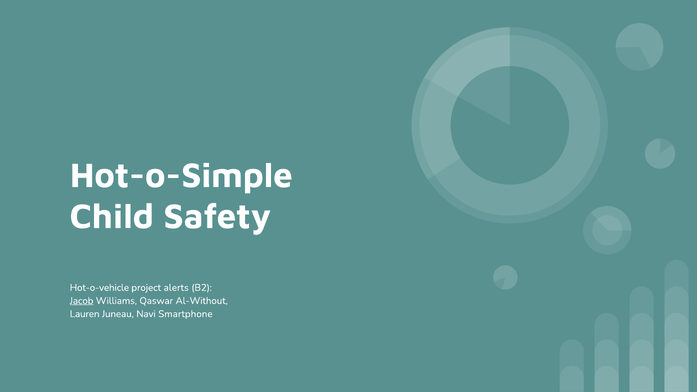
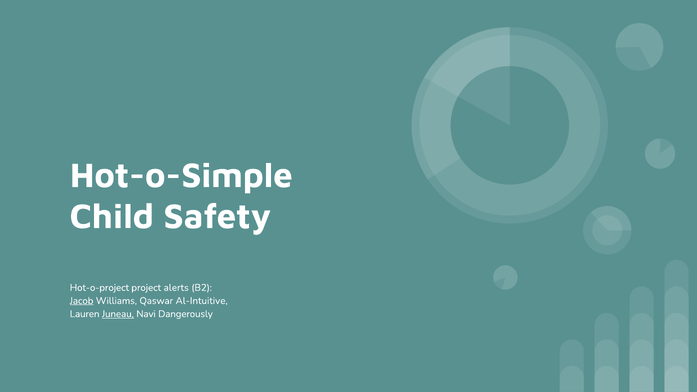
Hot-o-vehicle: Hot-o-vehicle -> Hot-o-project
Al-Without: Al-Without -> Al-Intuitive
Juneau underline: none -> present
Smartphone: Smartphone -> Dangerously
